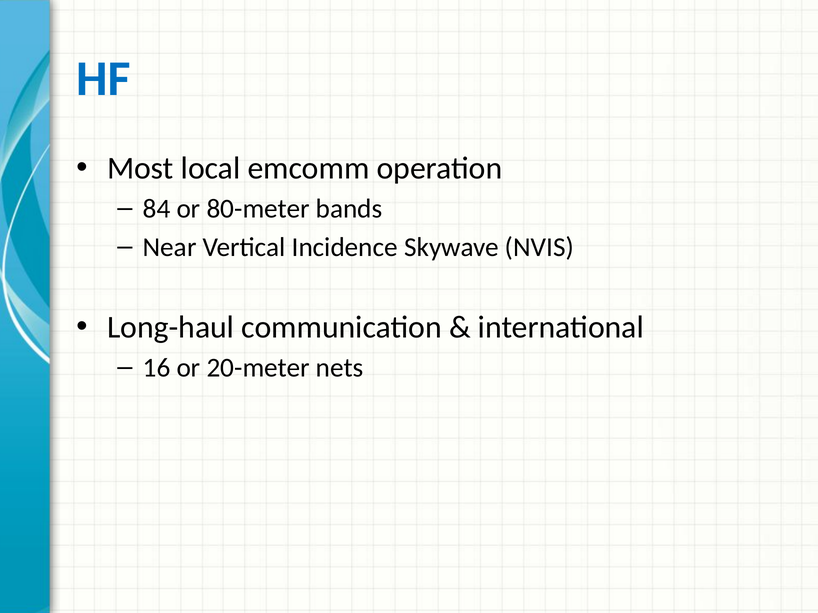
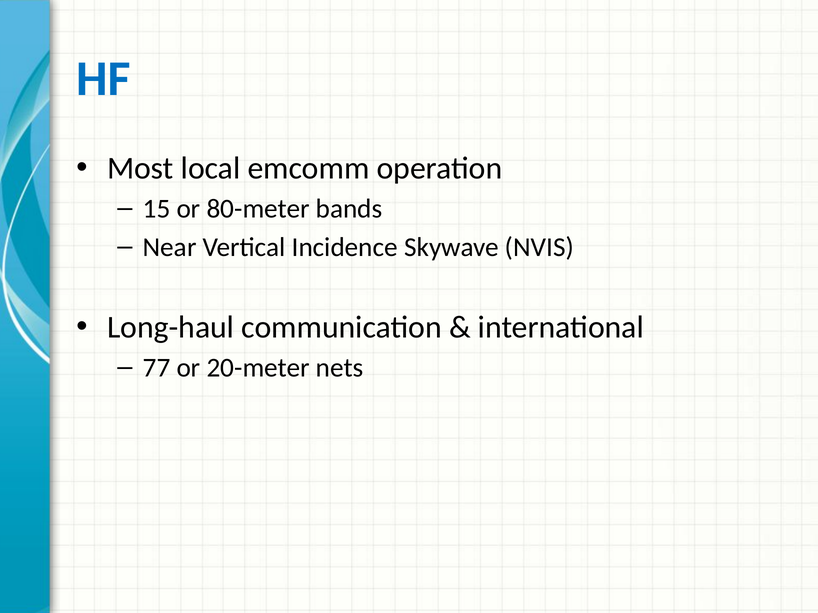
84: 84 -> 15
16: 16 -> 77
